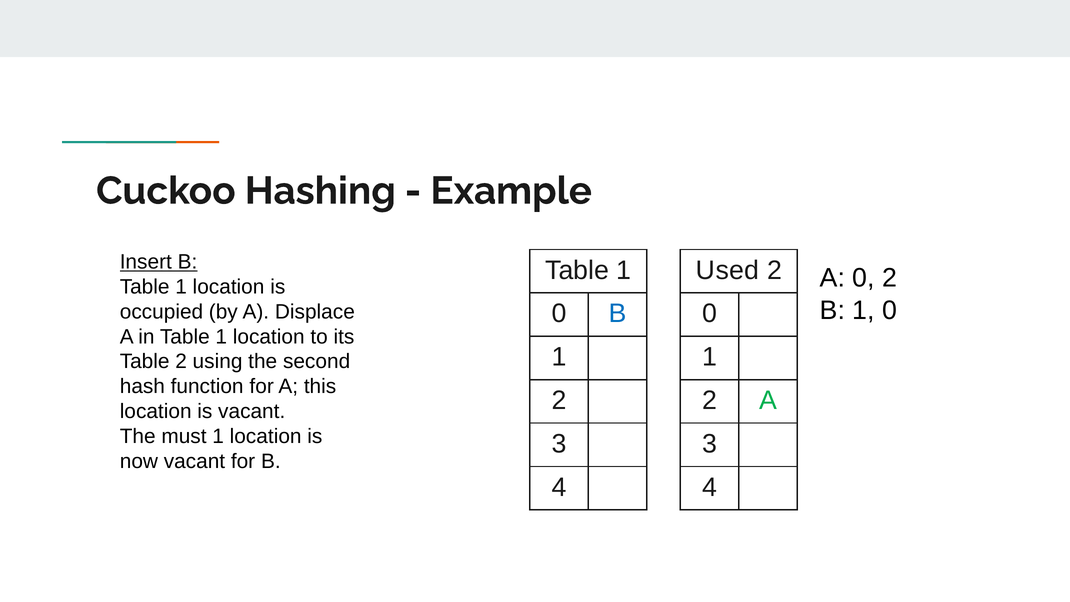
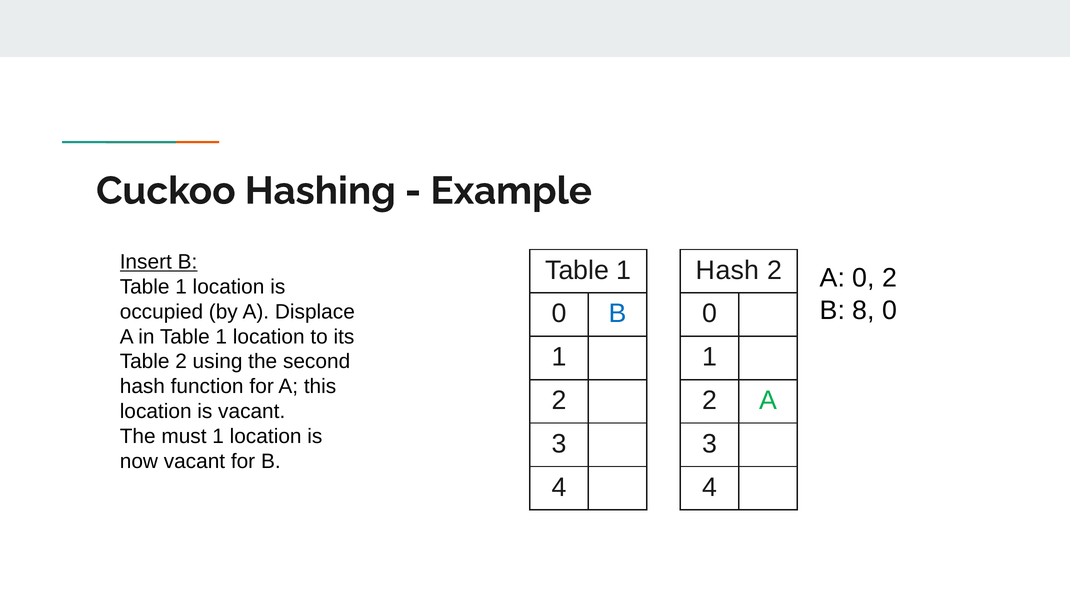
Used at (728, 270): Used -> Hash
1 at (863, 310): 1 -> 8
